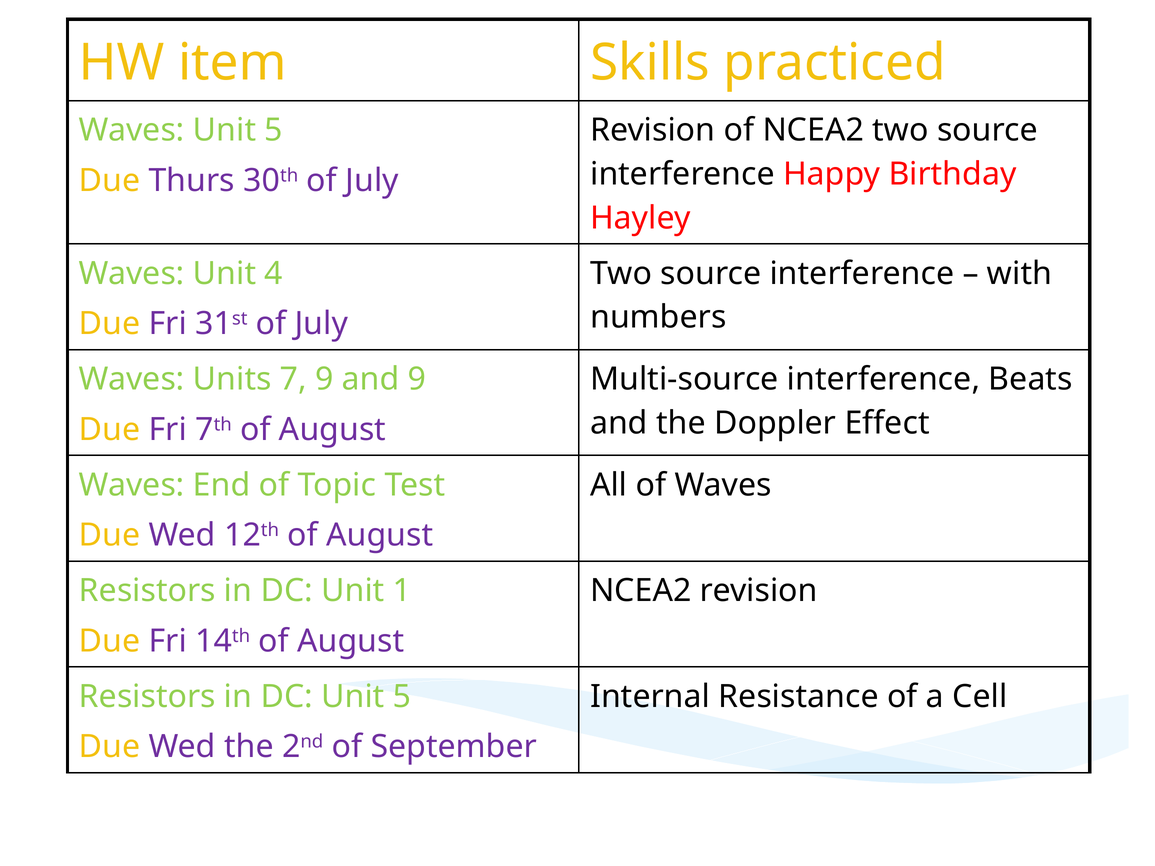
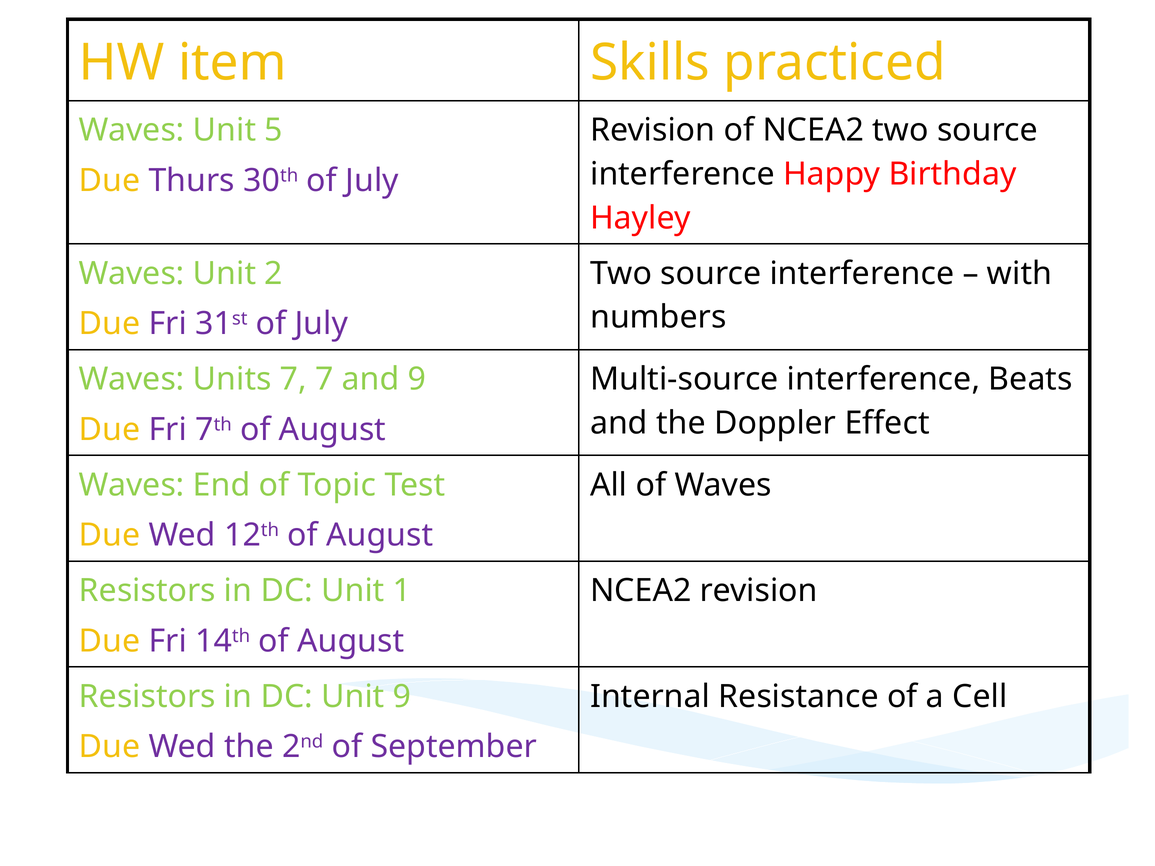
4: 4 -> 2
7 9: 9 -> 7
DC Unit 5: 5 -> 9
